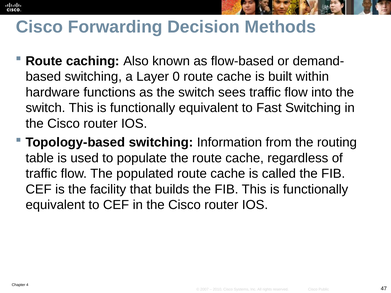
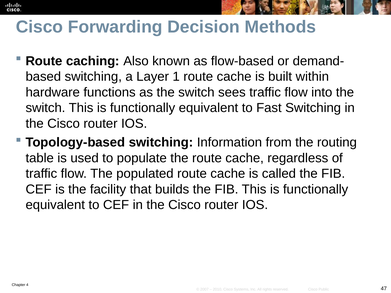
0: 0 -> 1
